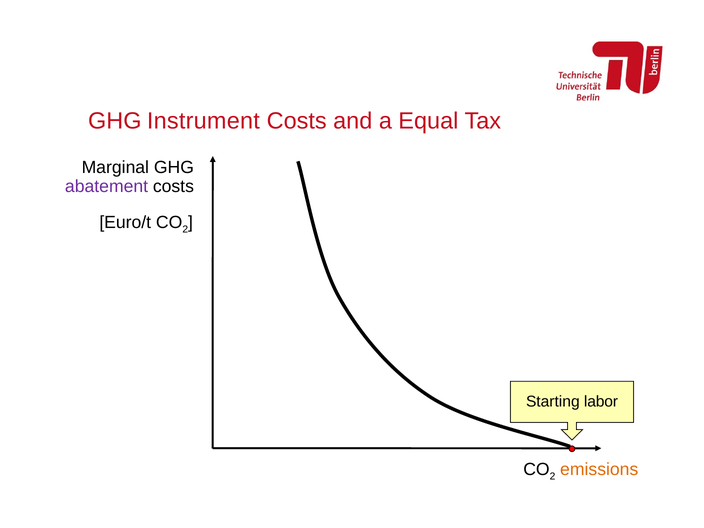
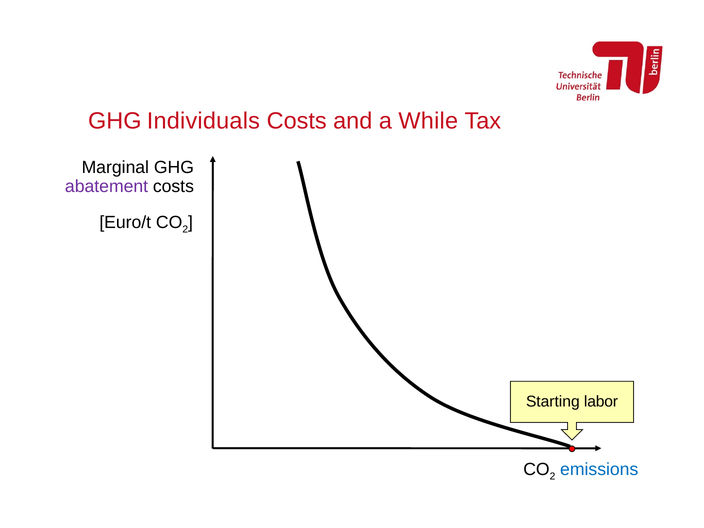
Instrument: Instrument -> Individuals
Equal: Equal -> While
emissions colour: orange -> blue
